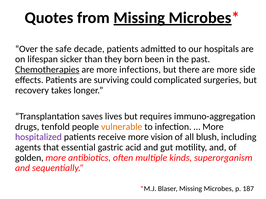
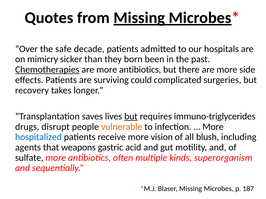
lifespan: lifespan -> mimicry
are more infections: infections -> antibiotics
but at (131, 117) underline: none -> present
immuno-aggregation: immuno-aggregation -> immuno-triglycerides
tenfold: tenfold -> disrupt
hospitalized colour: purple -> blue
essential: essential -> weapons
golden: golden -> sulfate
